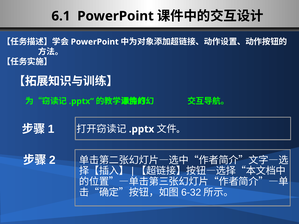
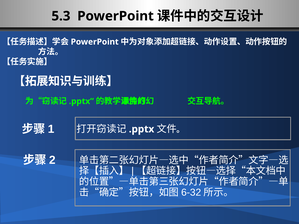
6.1: 6.1 -> 5.3
